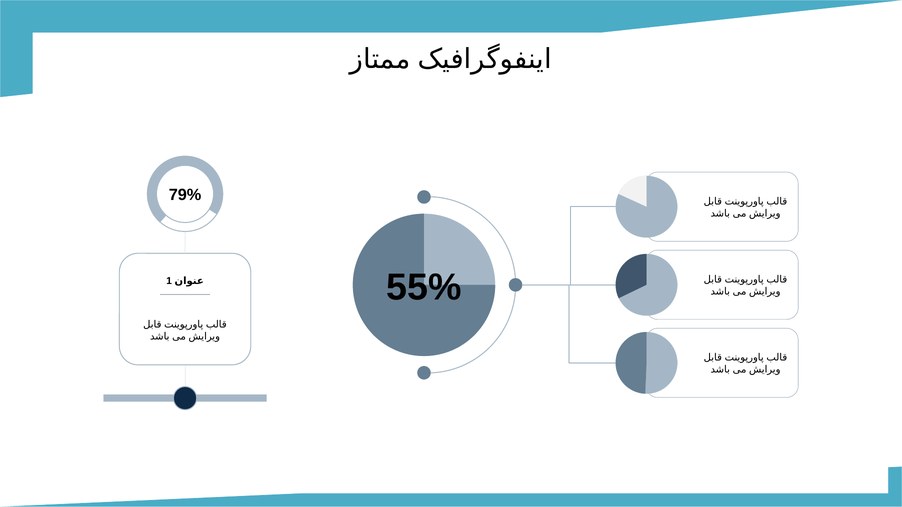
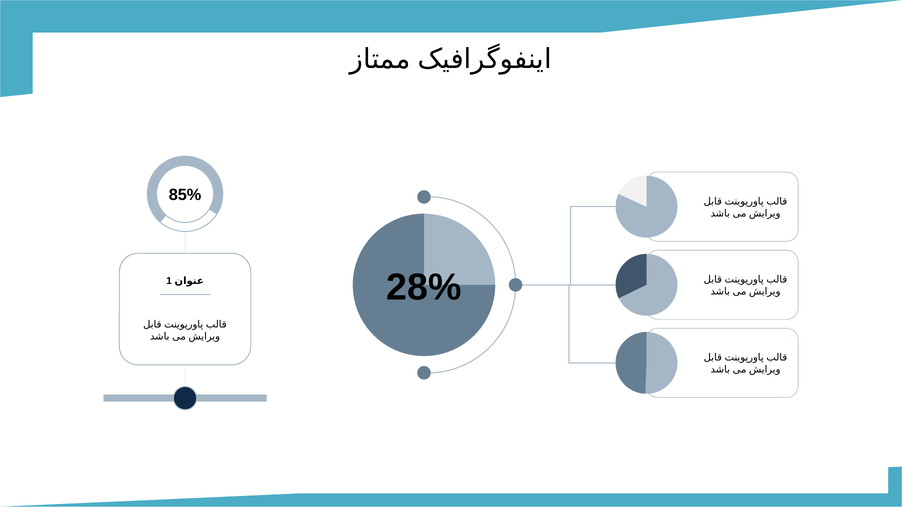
79%: 79% -> 85%
55%: 55% -> 28%
